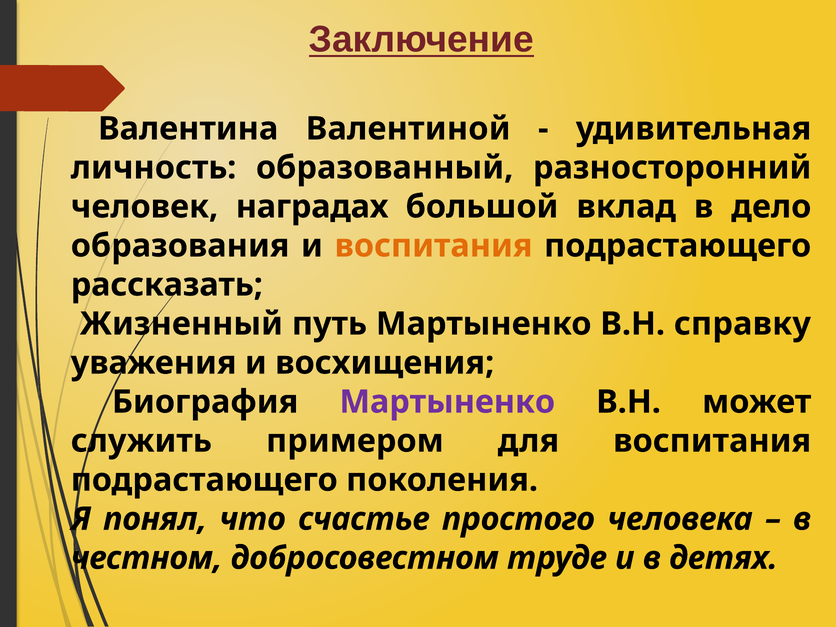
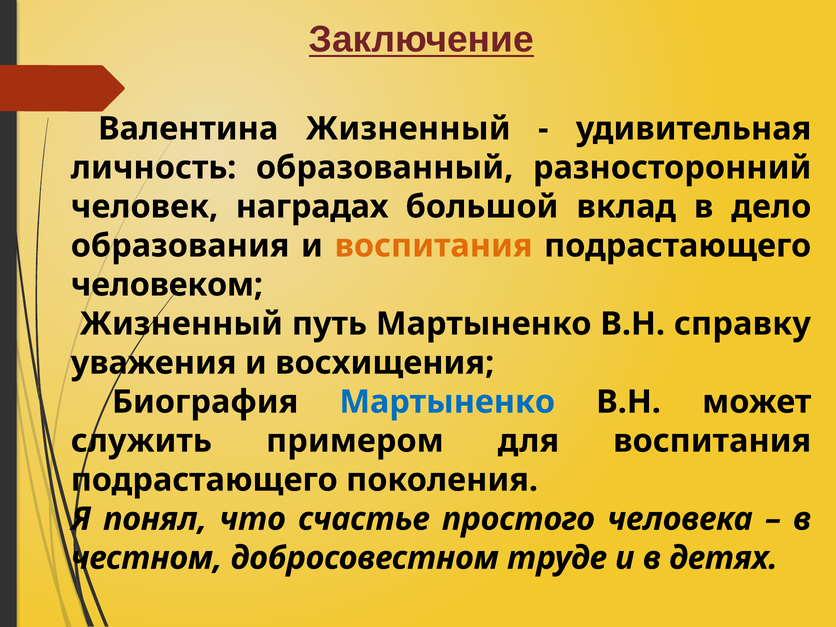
Валентина Валентиной: Валентиной -> Жизненный
рассказать: рассказать -> человеком
Мартыненко at (447, 402) colour: purple -> blue
